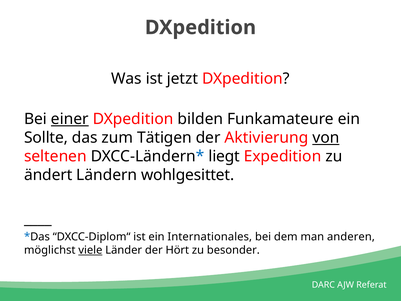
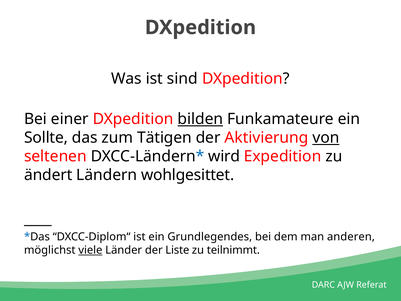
jetzt: jetzt -> sind
einer underline: present -> none
bilden underline: none -> present
liegt: liegt -> wird
Internationales: Internationales -> Grundlegendes
Hört: Hört -> Liste
besonder: besonder -> teilnimmt
